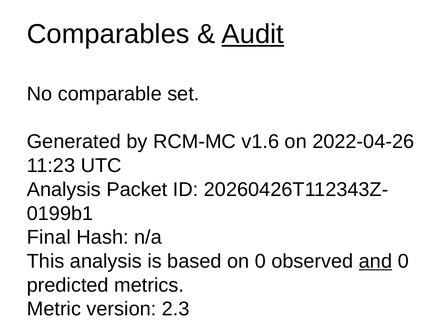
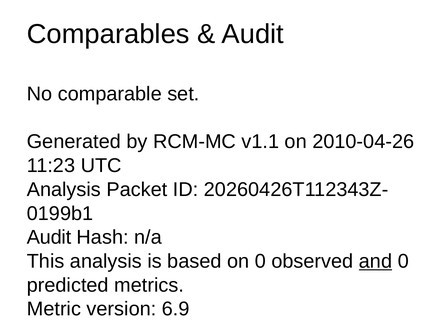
Audit at (253, 34) underline: present -> none
v1.6: v1.6 -> v1.1
2022-04-26: 2022-04-26 -> 2010-04-26
Final at (49, 237): Final -> Audit
2.3: 2.3 -> 6.9
